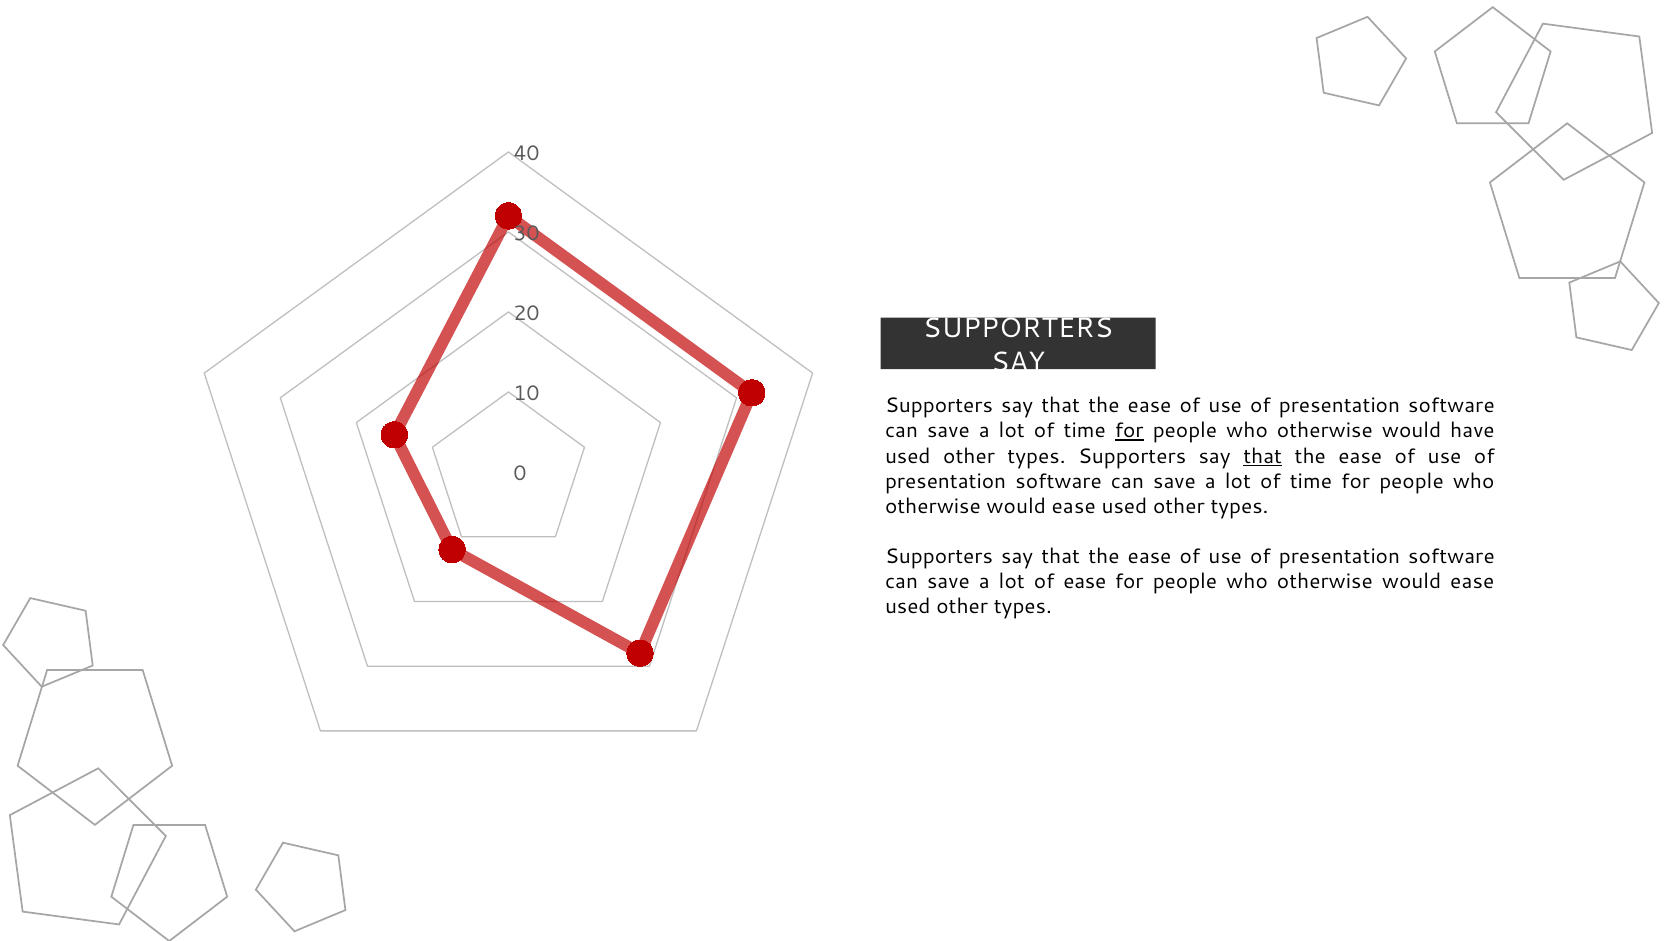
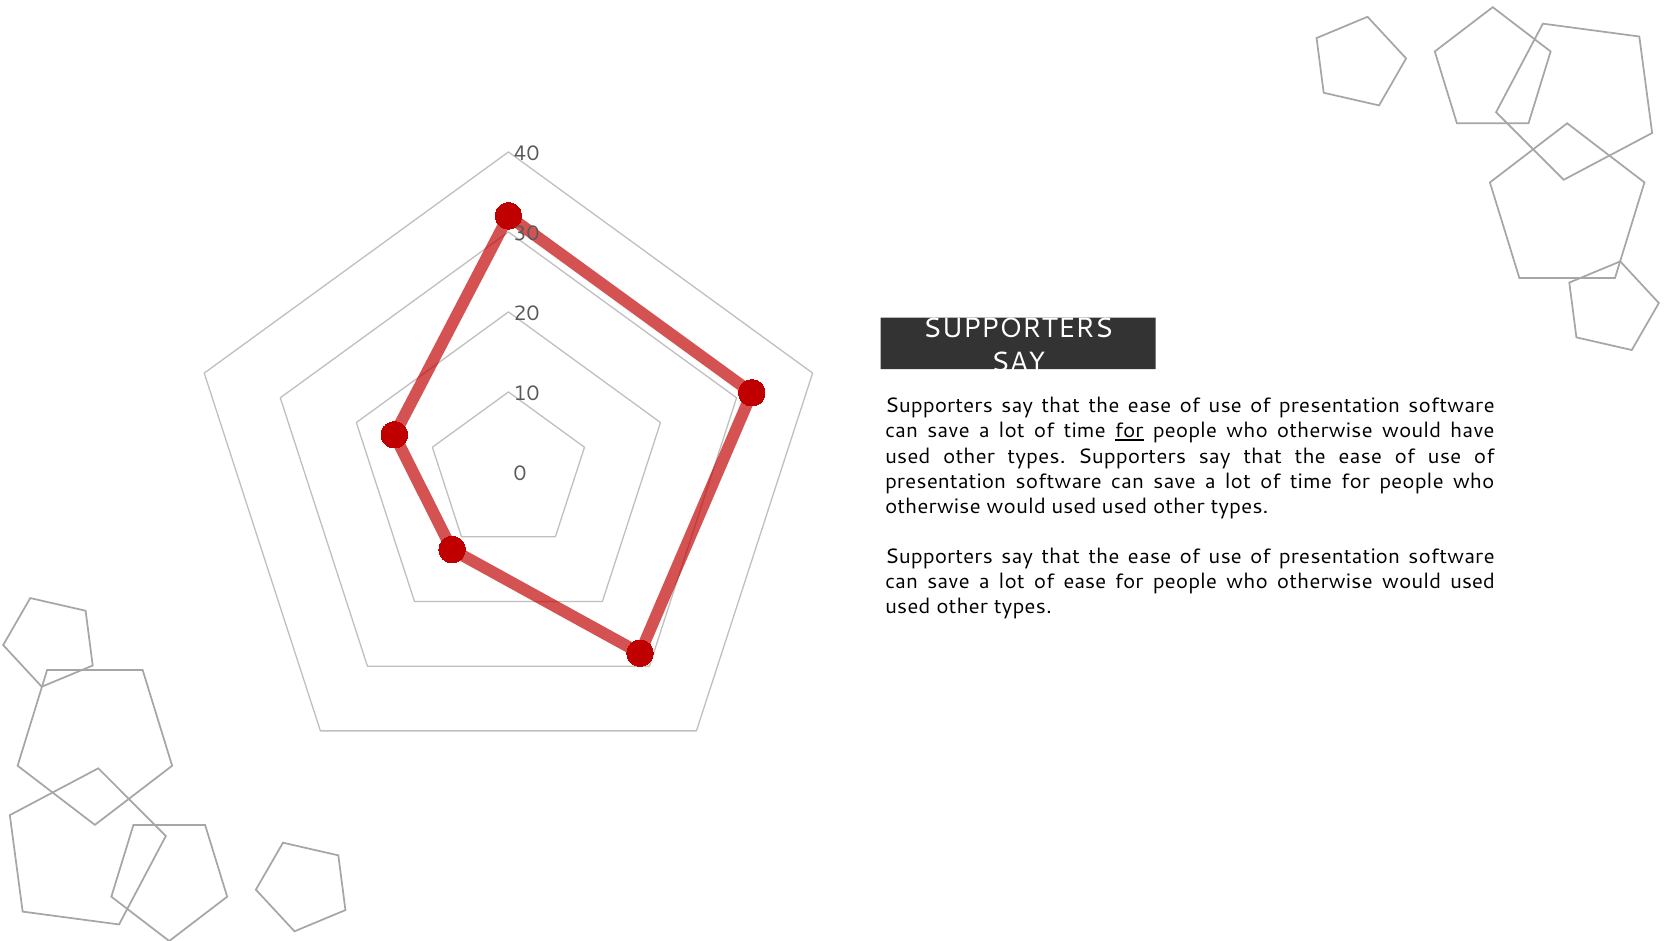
that at (1263, 456) underline: present -> none
ease at (1074, 506): ease -> used
ease at (1472, 581): ease -> used
